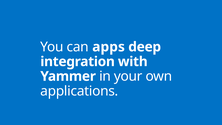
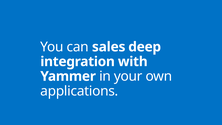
apps: apps -> sales
